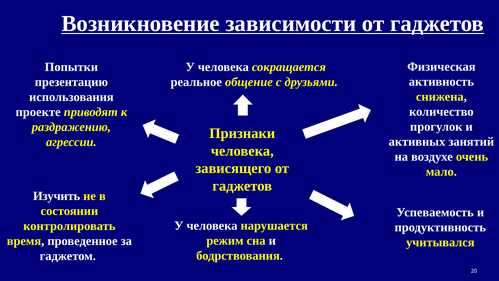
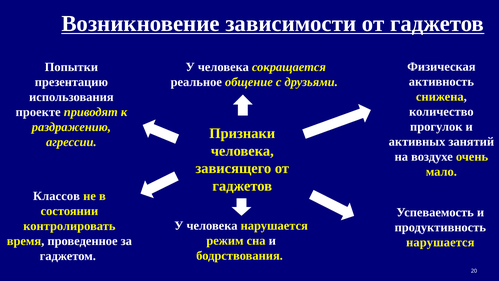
Изучить: Изучить -> Классов
учитывался at (440, 242): учитывался -> нарушается
